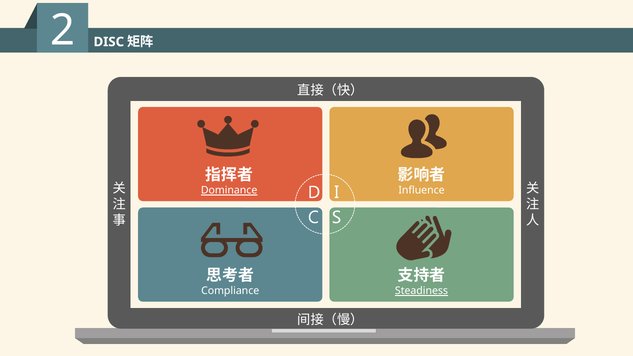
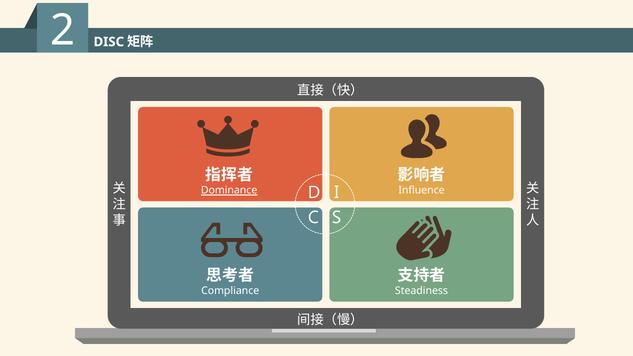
Steadiness underline: present -> none
